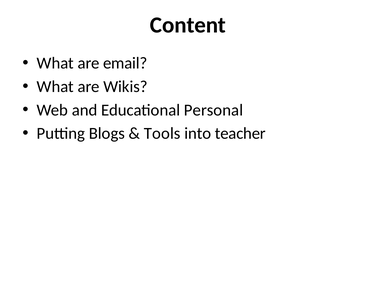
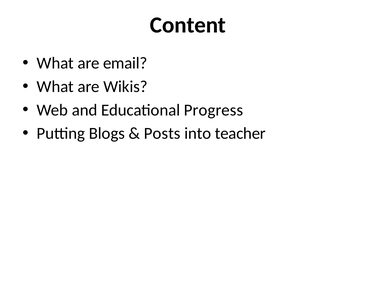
Personal: Personal -> Progress
Tools: Tools -> Posts
